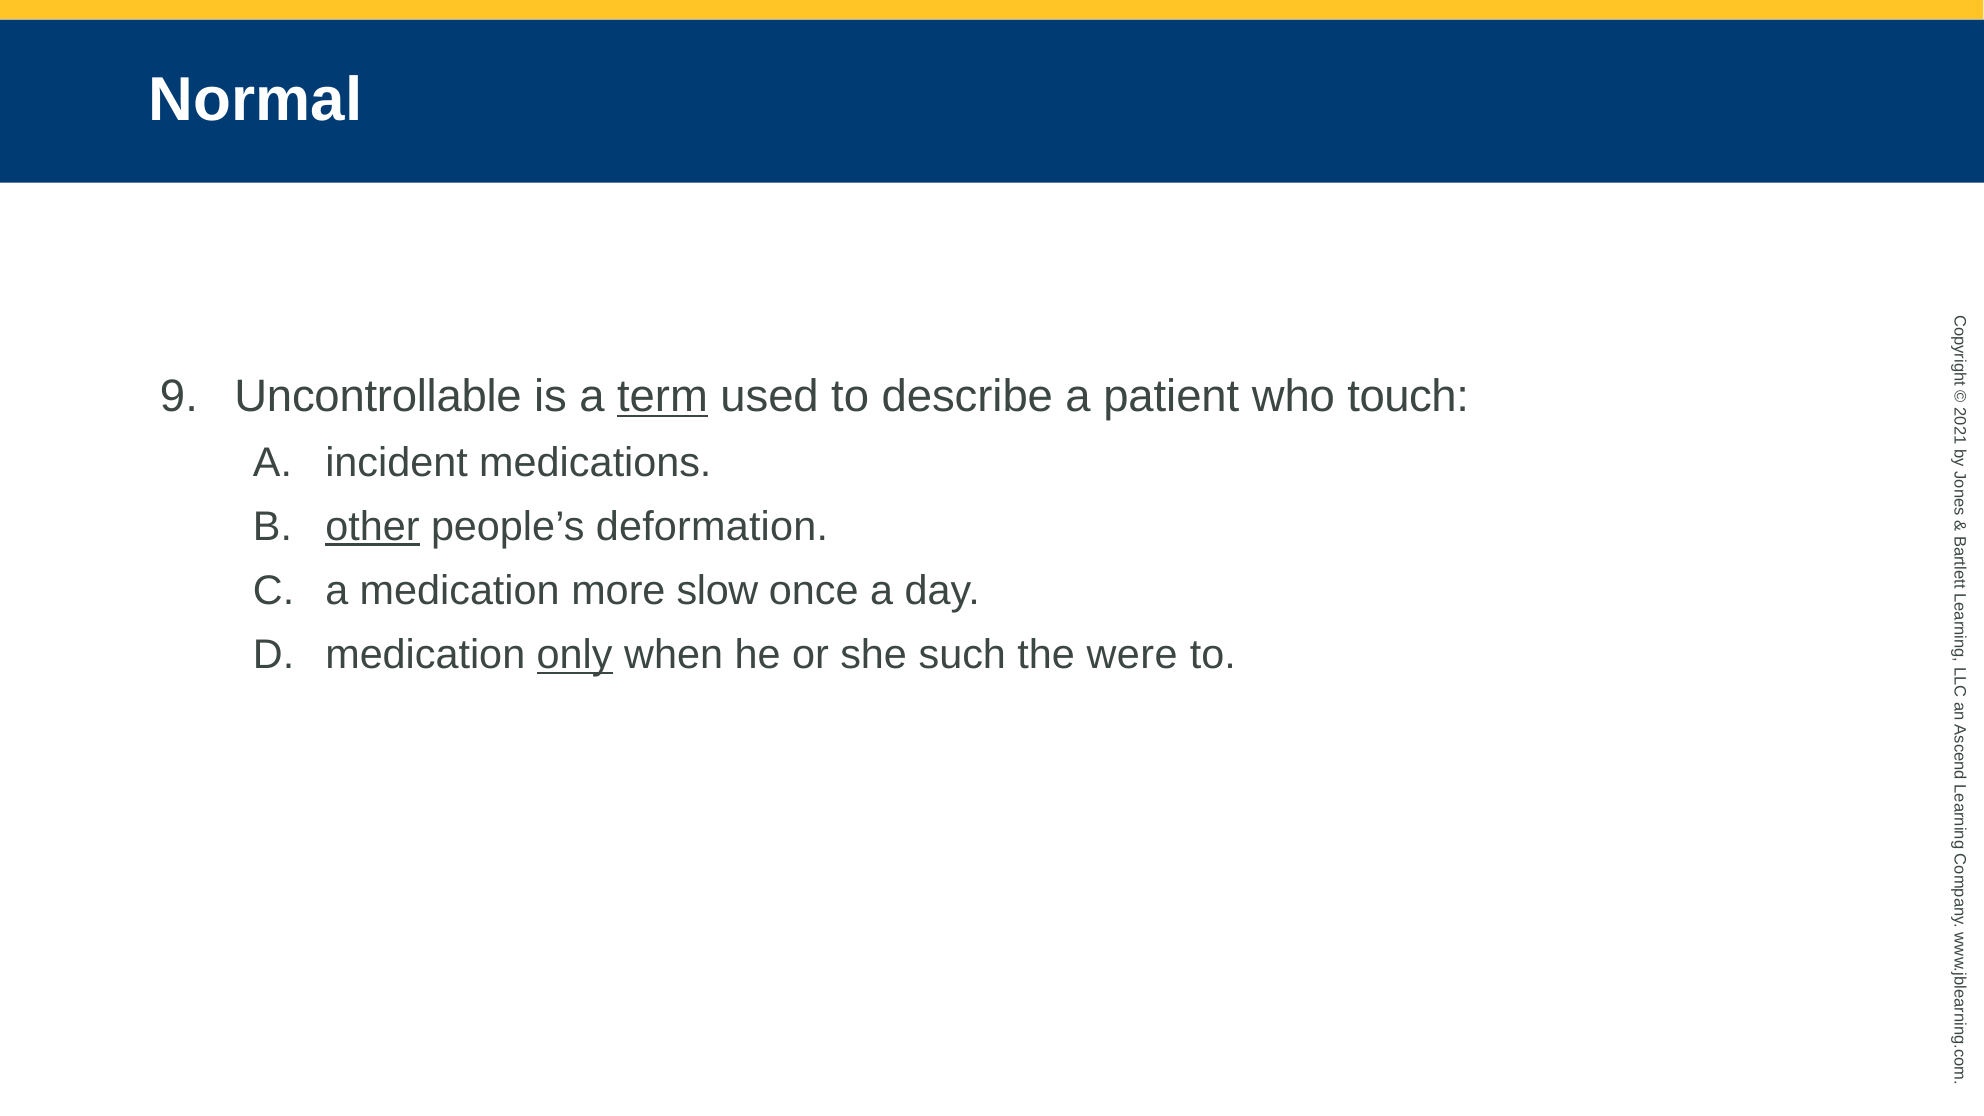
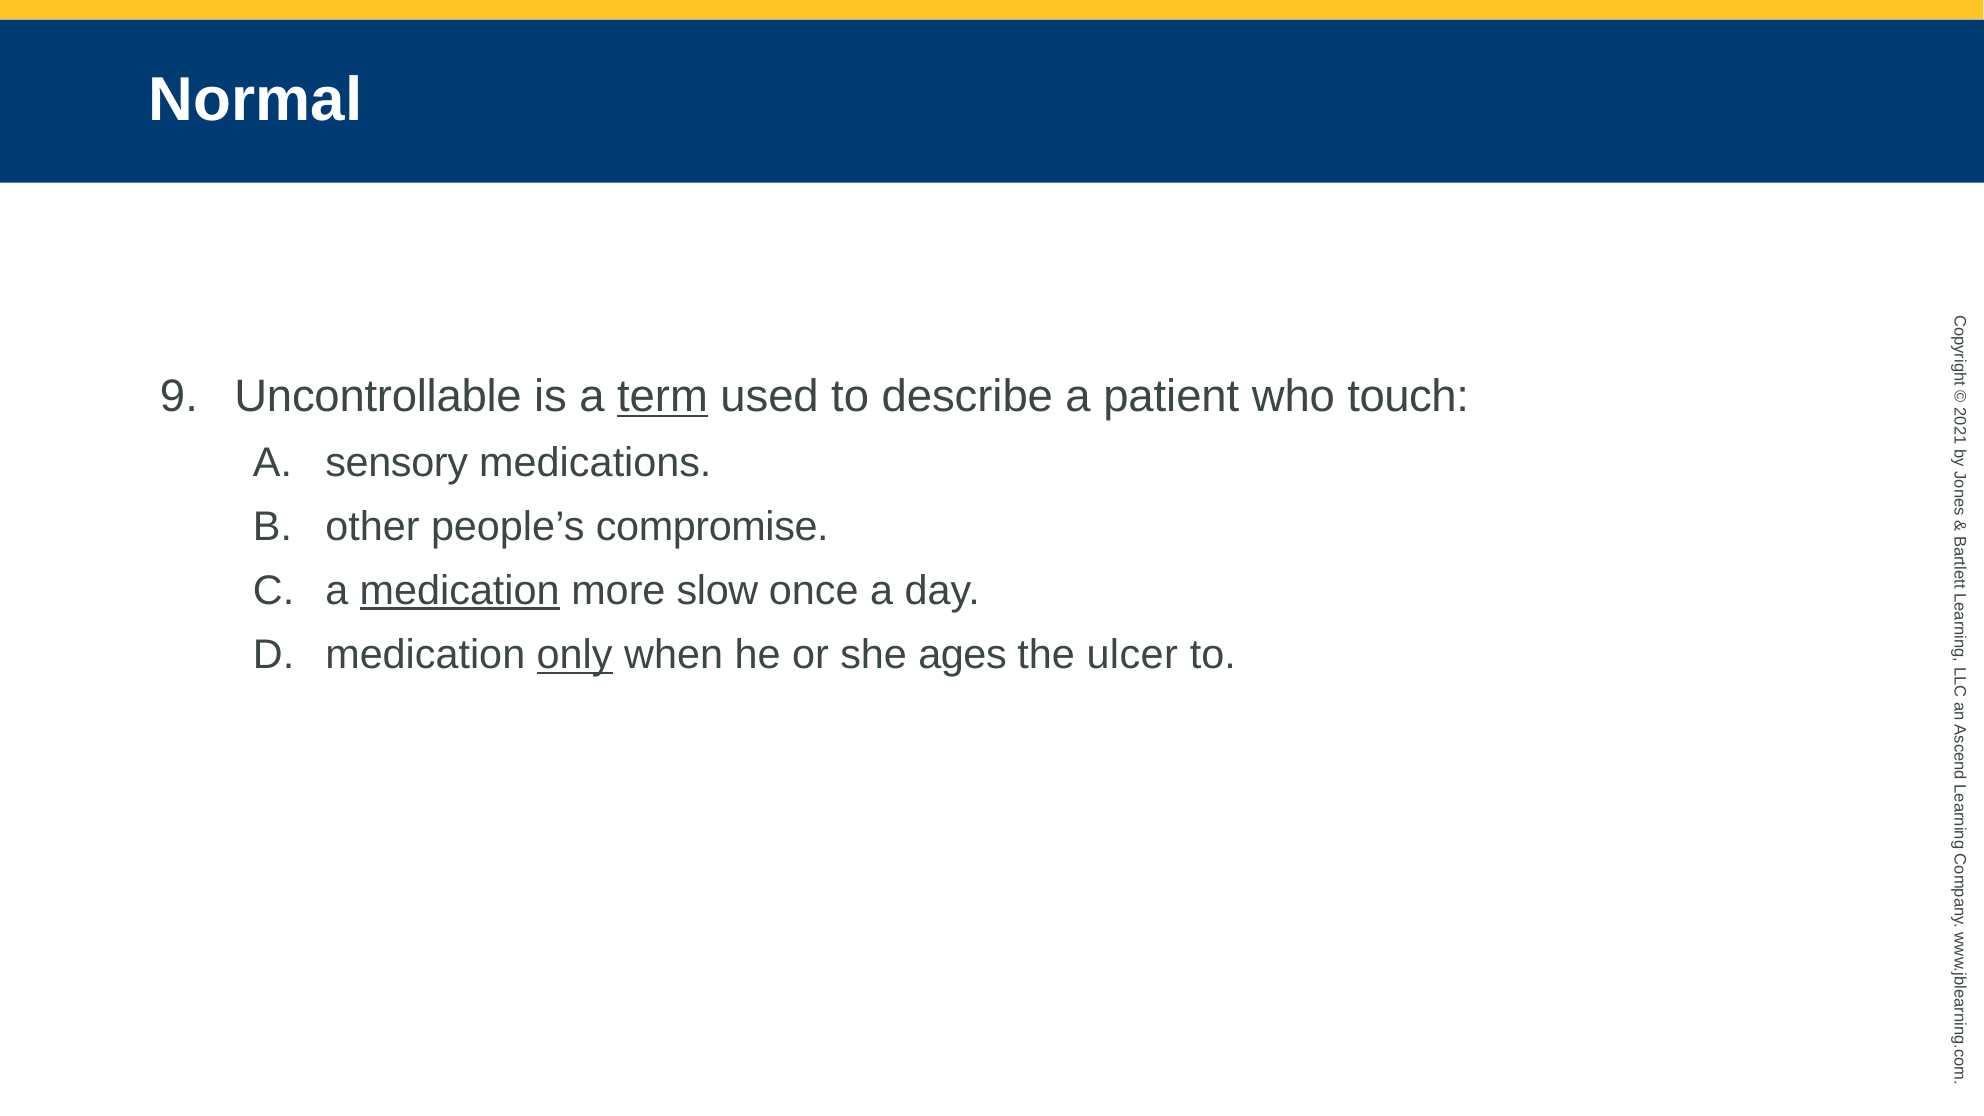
incident: incident -> sensory
other underline: present -> none
deformation: deformation -> compromise
medication at (460, 591) underline: none -> present
such: such -> ages
were: were -> ulcer
